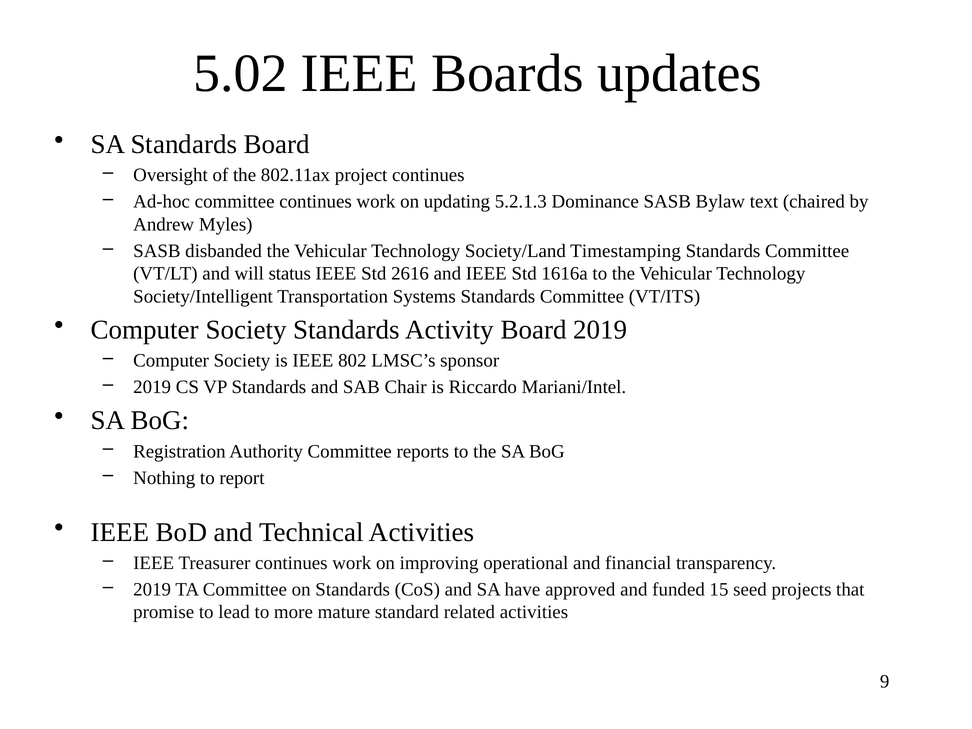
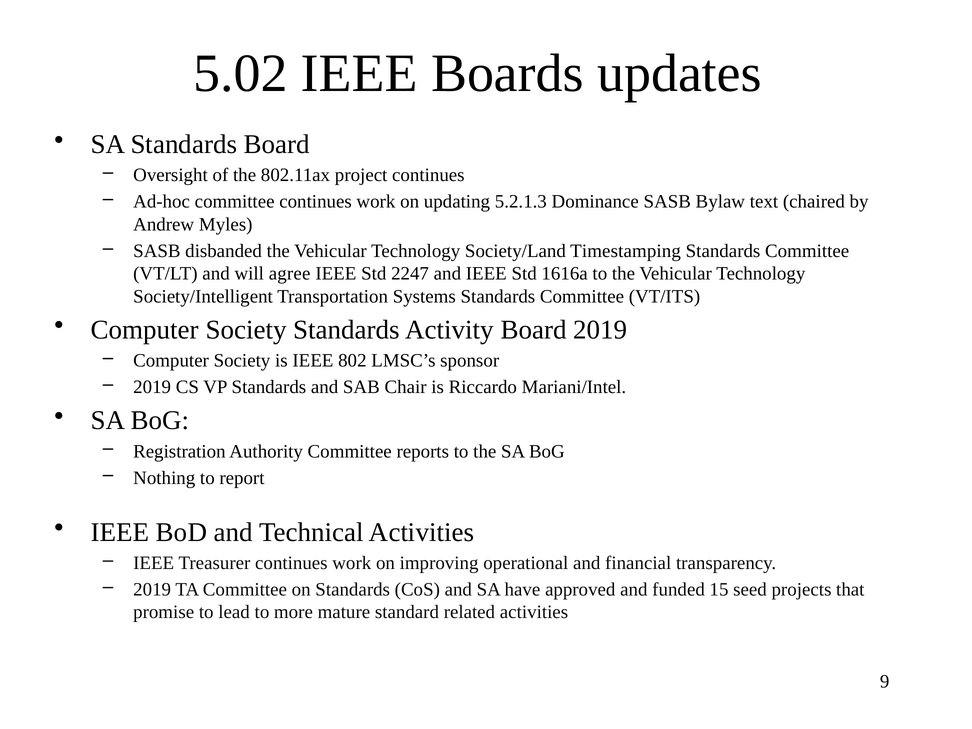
status: status -> agree
2616: 2616 -> 2247
